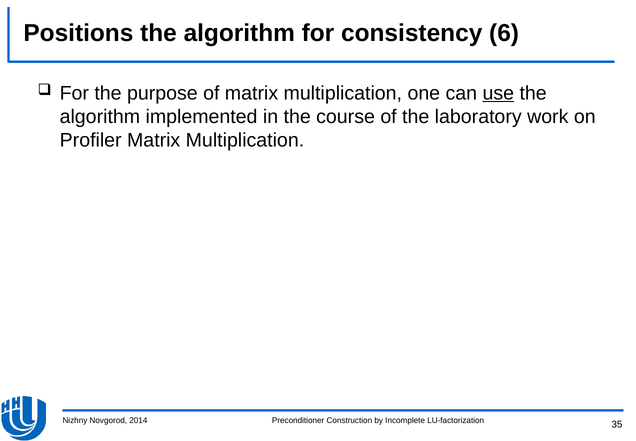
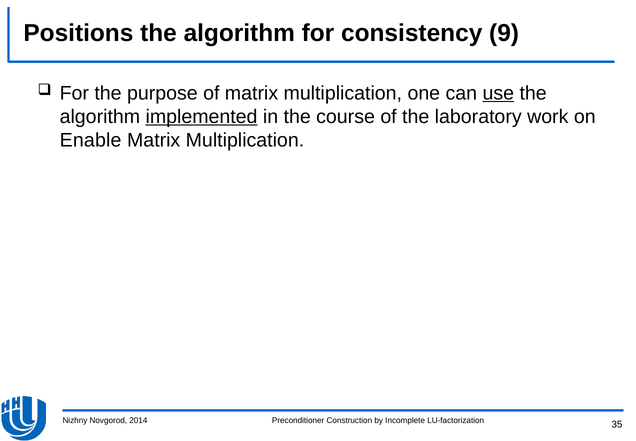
6: 6 -> 9
implemented underline: none -> present
Profiler: Profiler -> Enable
